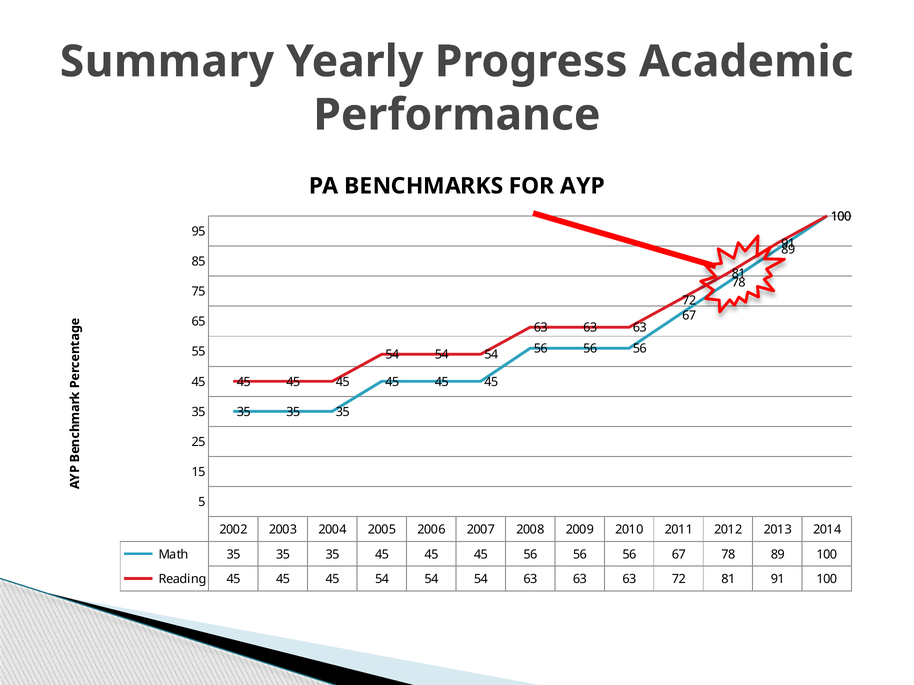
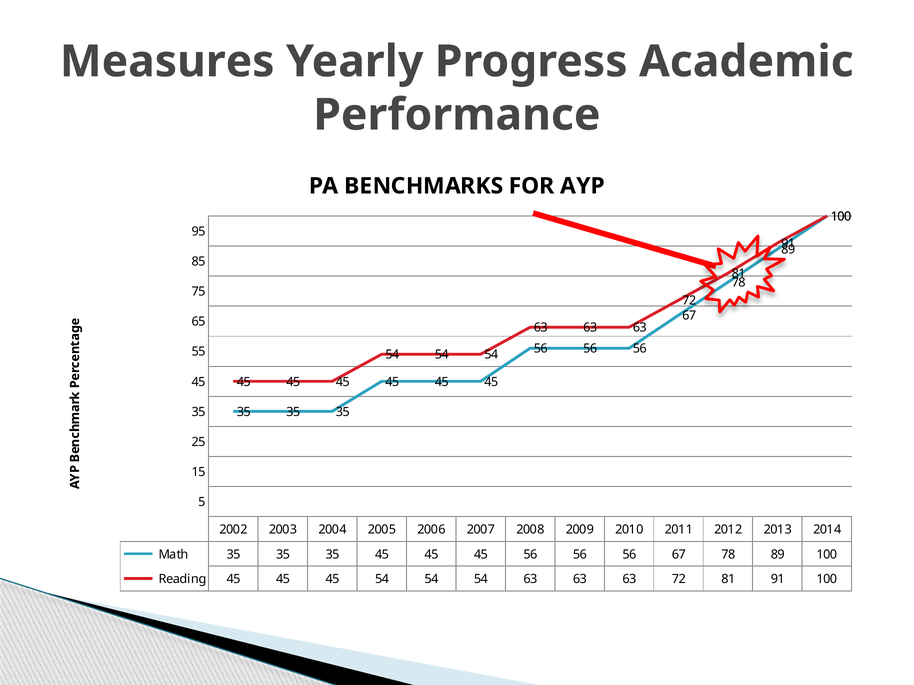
Summary: Summary -> Measures
